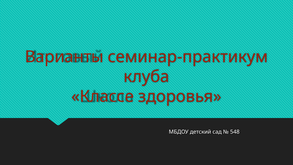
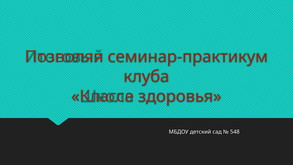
Варианты: Варианты -> Позволяя
